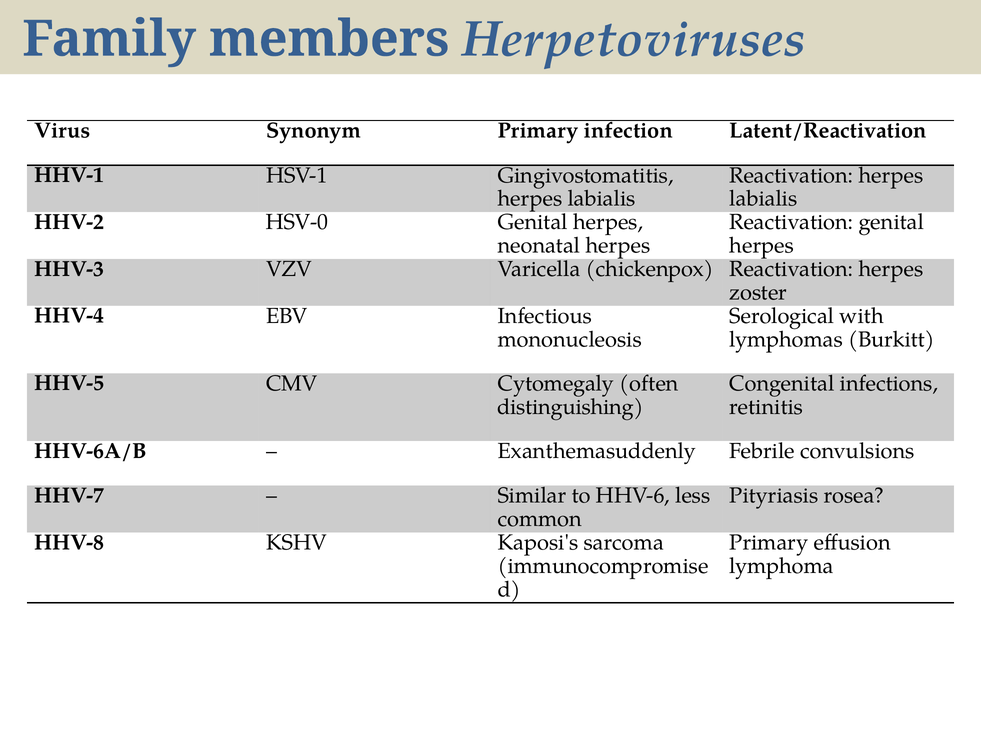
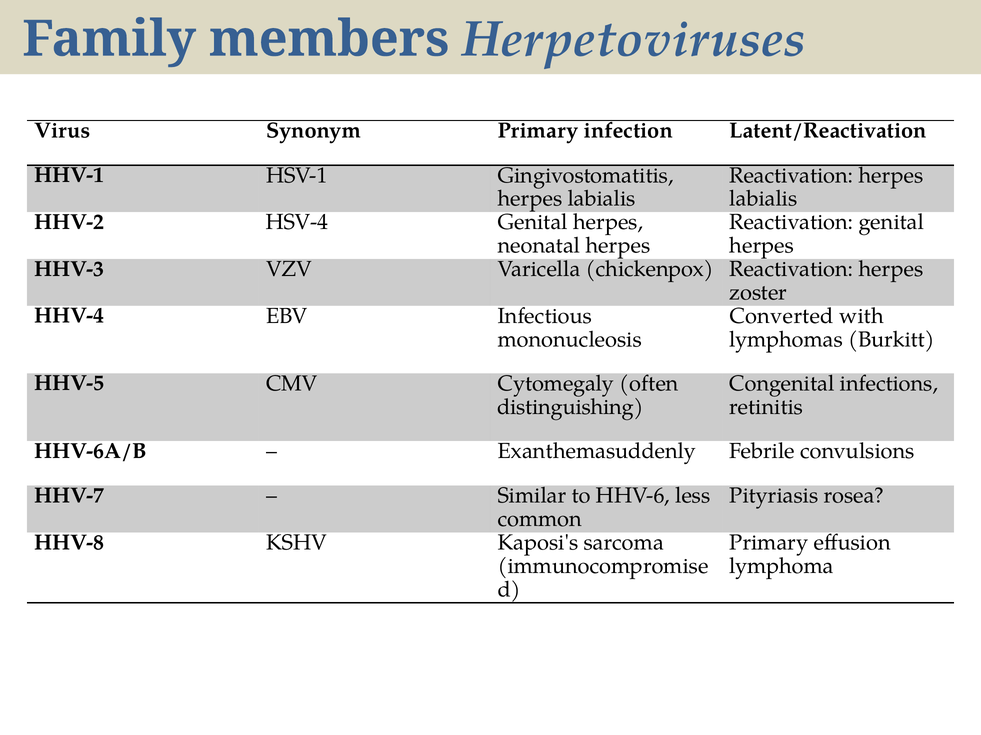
HSV-0: HSV-0 -> HSV-4
Serological: Serological -> Converted
